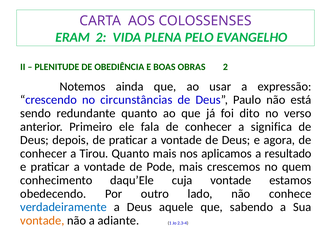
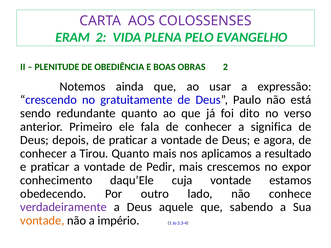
circunstâncias: circunstâncias -> gratuitamente
Pode: Pode -> Pedir
quem: quem -> expor
verdadeiramente colour: blue -> purple
adiante: adiante -> império
